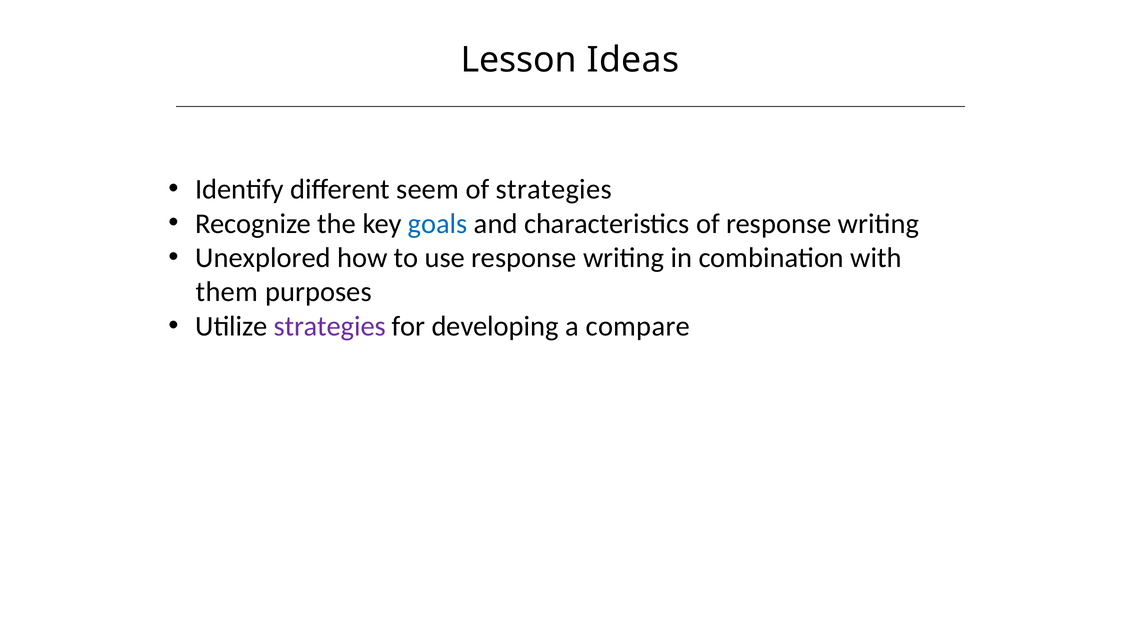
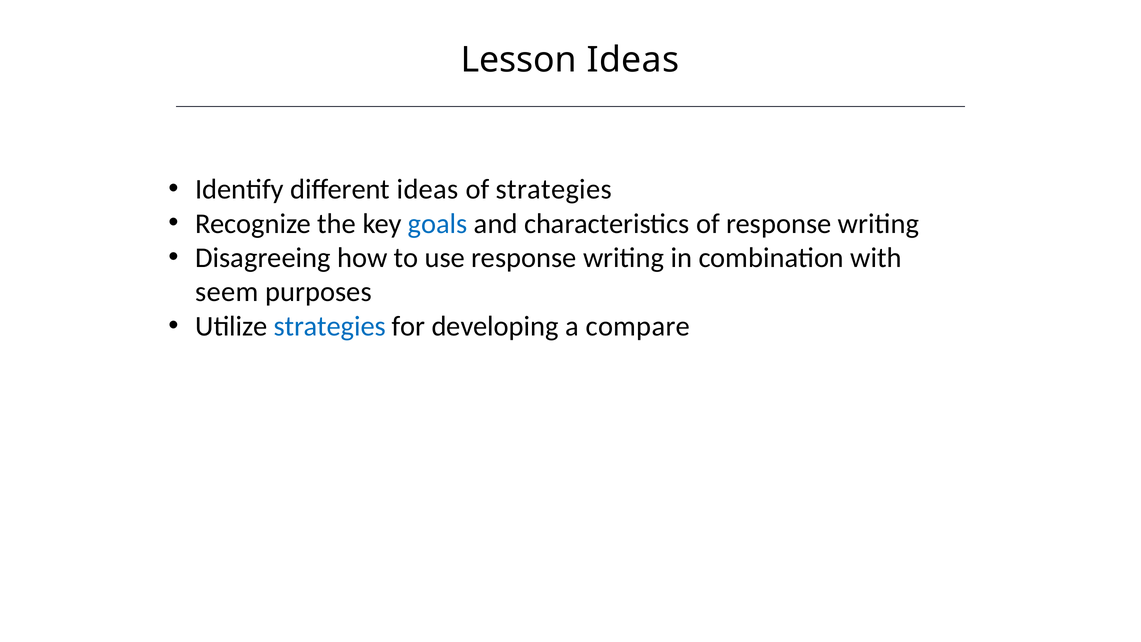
different seem: seem -> ideas
Unexplored: Unexplored -> Disagreeing
them: them -> seem
strategies at (330, 326) colour: purple -> blue
